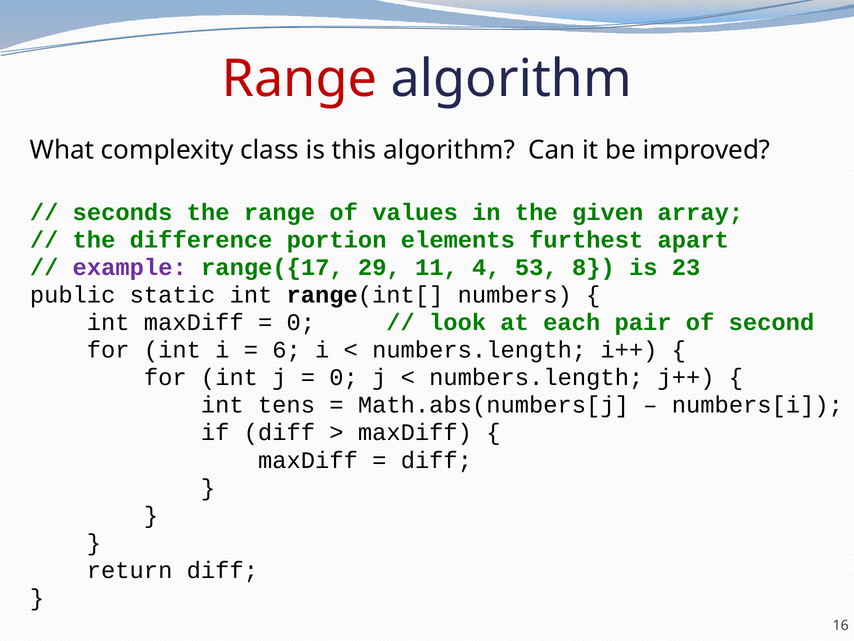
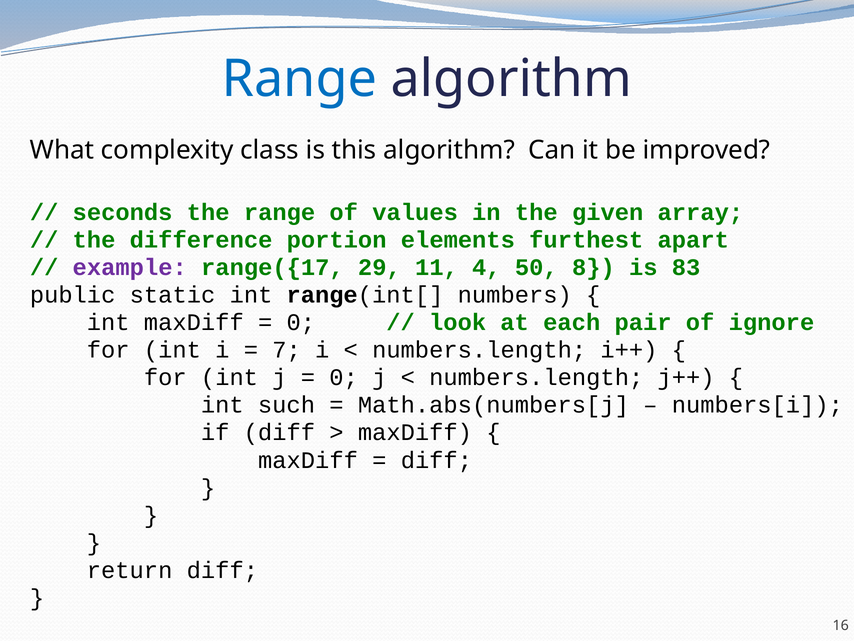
Range at (299, 79) colour: red -> blue
53: 53 -> 50
23: 23 -> 83
second: second -> ignore
6: 6 -> 7
tens: tens -> such
